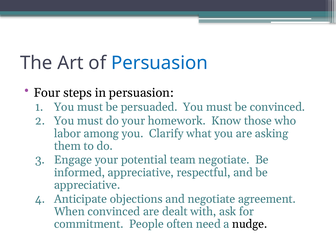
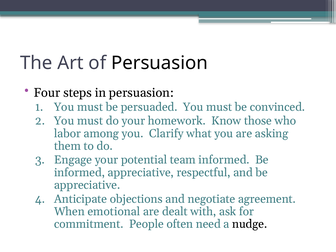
Persuasion at (159, 63) colour: blue -> black
team negotiate: negotiate -> informed
When convinced: convinced -> emotional
